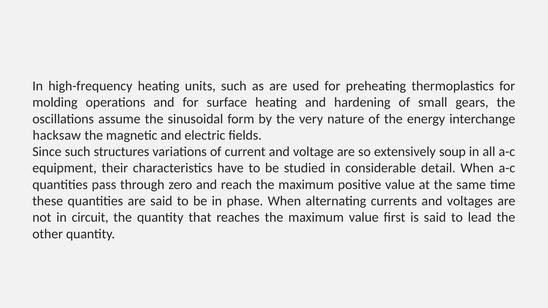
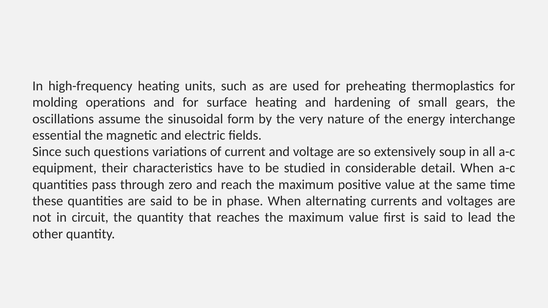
hacksaw: hacksaw -> essential
structures: structures -> questions
